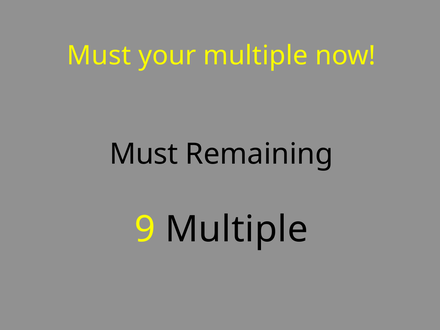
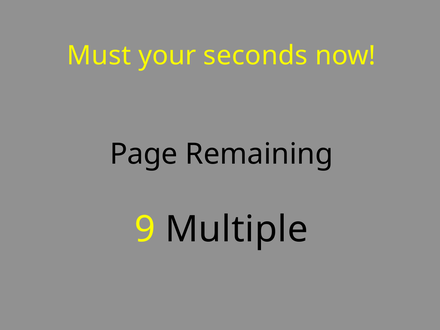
your multiple: multiple -> seconds
Must at (144, 154): Must -> Page
